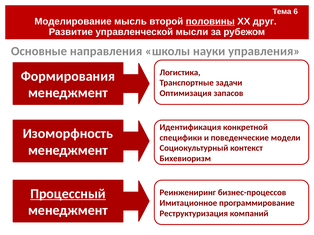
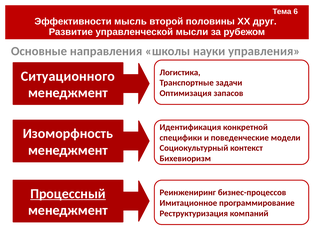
Моделирование: Моделирование -> Эффективности
половины underline: present -> none
Формирования: Формирования -> Ситуационного
